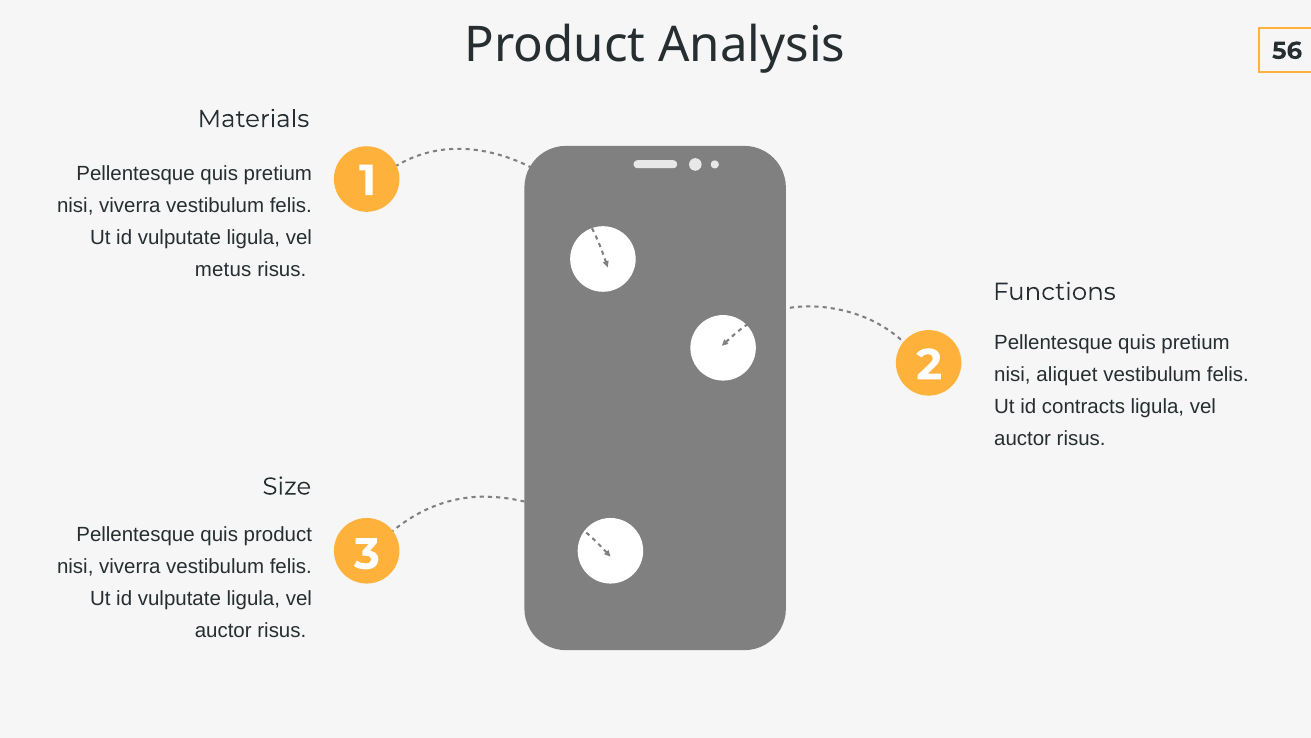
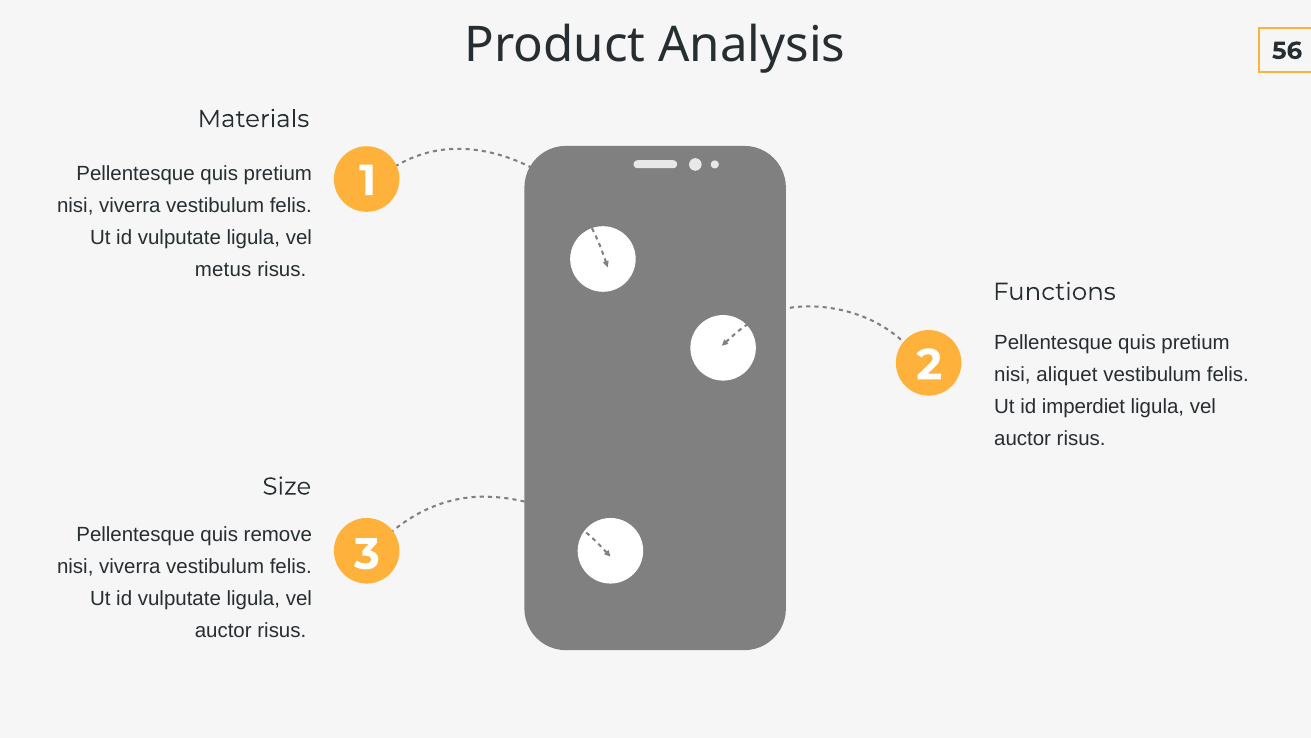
contracts: contracts -> imperdiet
quis product: product -> remove
